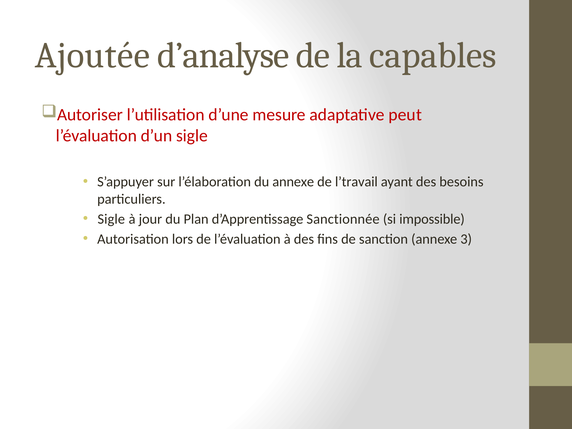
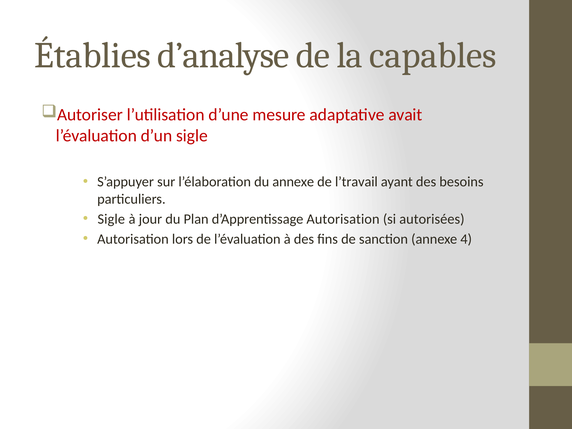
Ajoutée: Ajoutée -> Établies
peut: peut -> avait
d’Apprentissage Sanctionnée: Sanctionnée -> Autorisation
impossible: impossible -> autorisées
3: 3 -> 4
